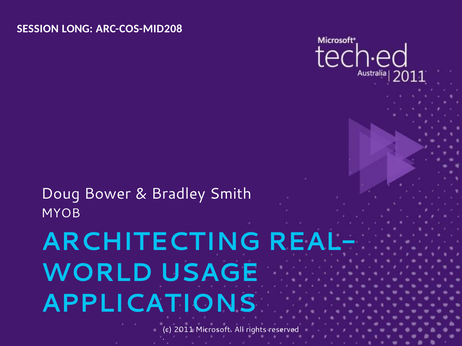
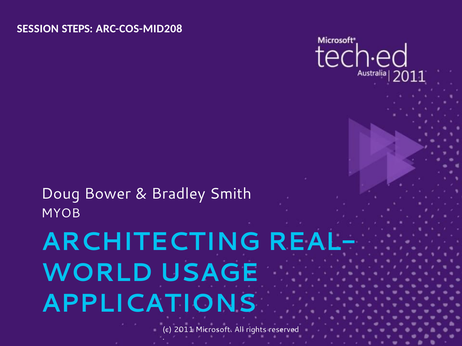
LONG: LONG -> STEPS
